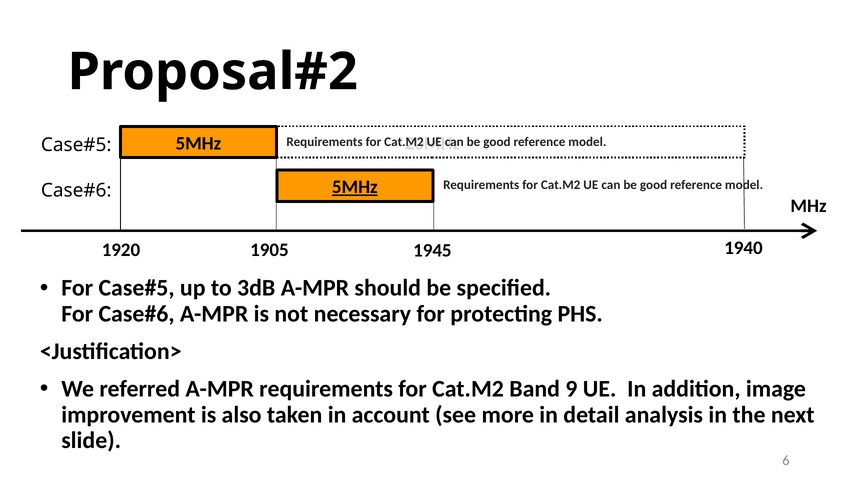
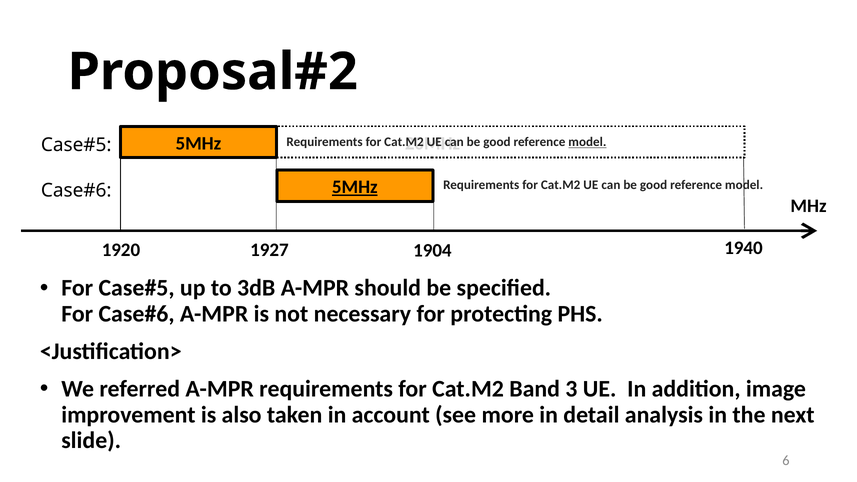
model at (587, 142) underline: none -> present
1905: 1905 -> 1927
1945: 1945 -> 1904
9: 9 -> 3
